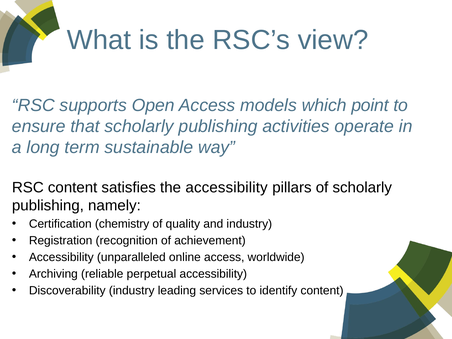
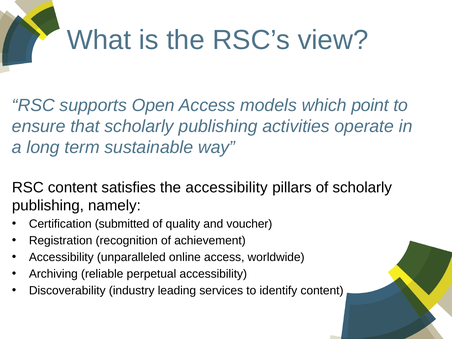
chemistry: chemistry -> submitted
and industry: industry -> voucher
